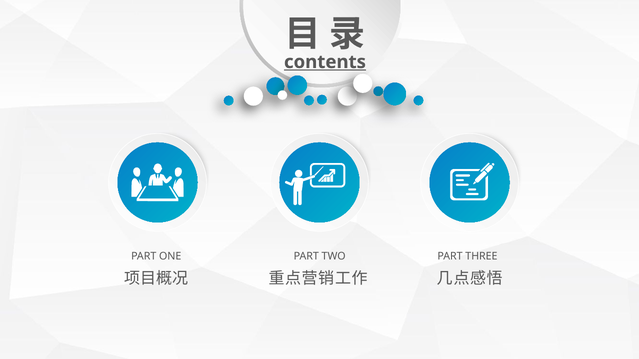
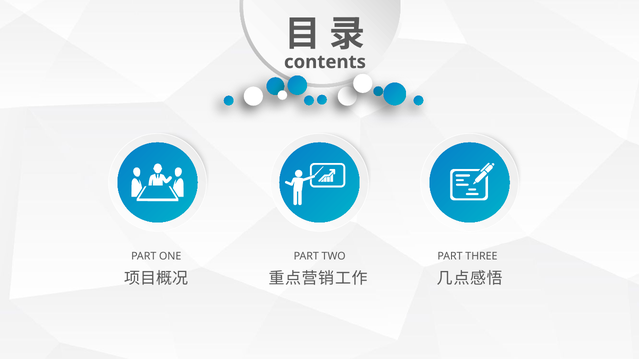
contents underline: present -> none
